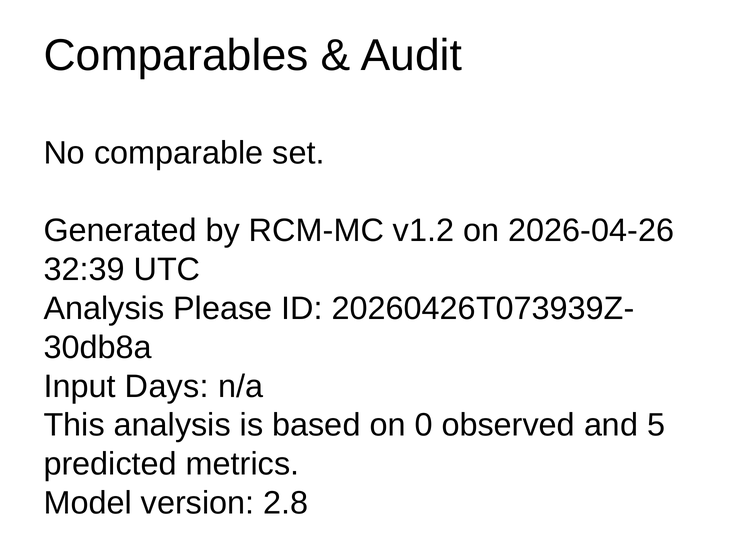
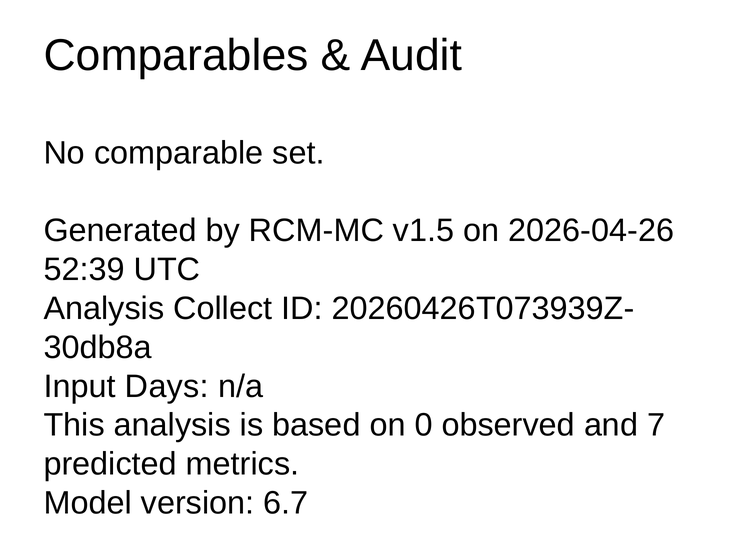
v1.2: v1.2 -> v1.5
32:39: 32:39 -> 52:39
Please: Please -> Collect
5: 5 -> 7
2.8: 2.8 -> 6.7
